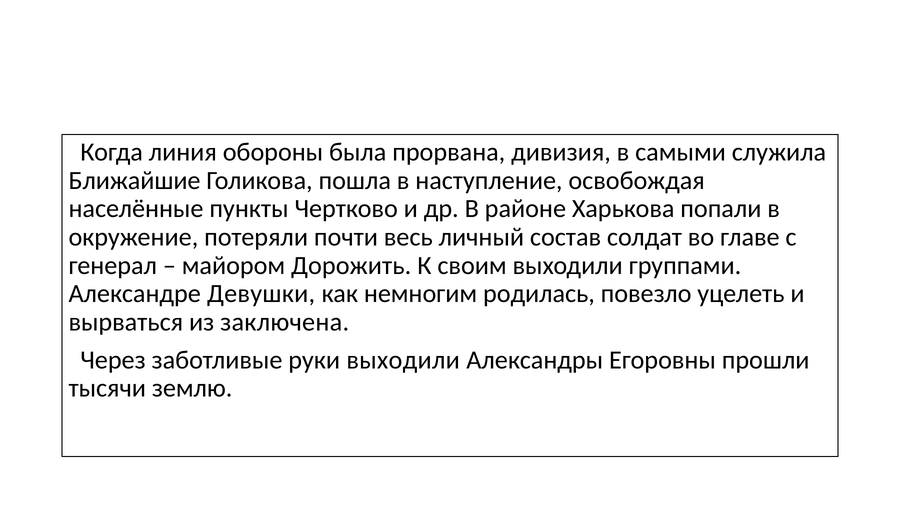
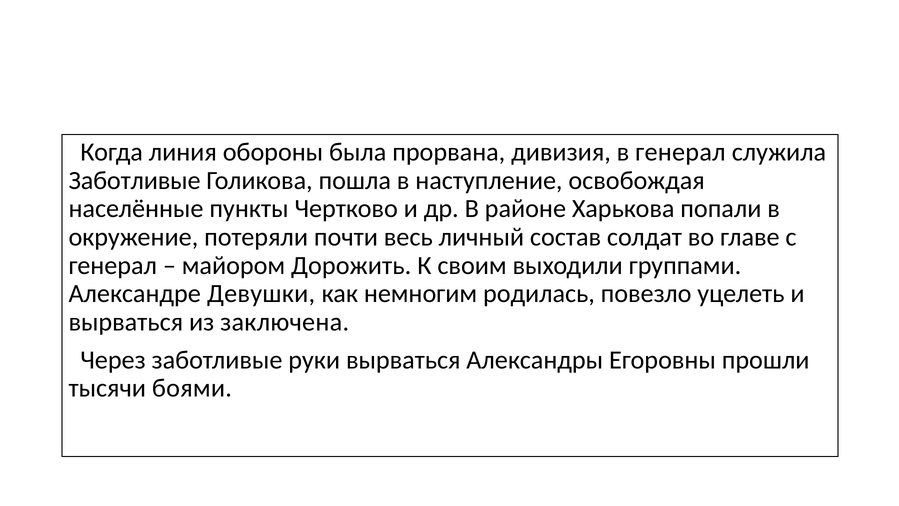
в самыми: самыми -> генерал
Ближайшие at (135, 180): Ближайшие -> Заботливые
руки выходили: выходили -> вырваться
землю: землю -> боями
